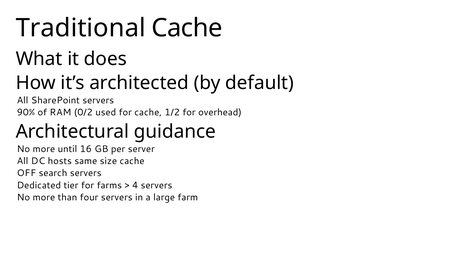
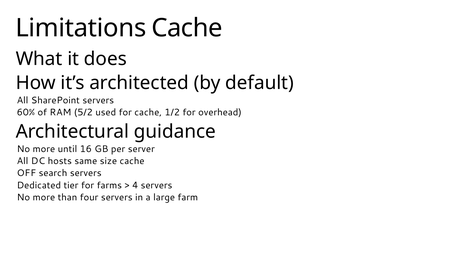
Traditional: Traditional -> Limitations
90%: 90% -> 60%
0/2: 0/2 -> 5/2
